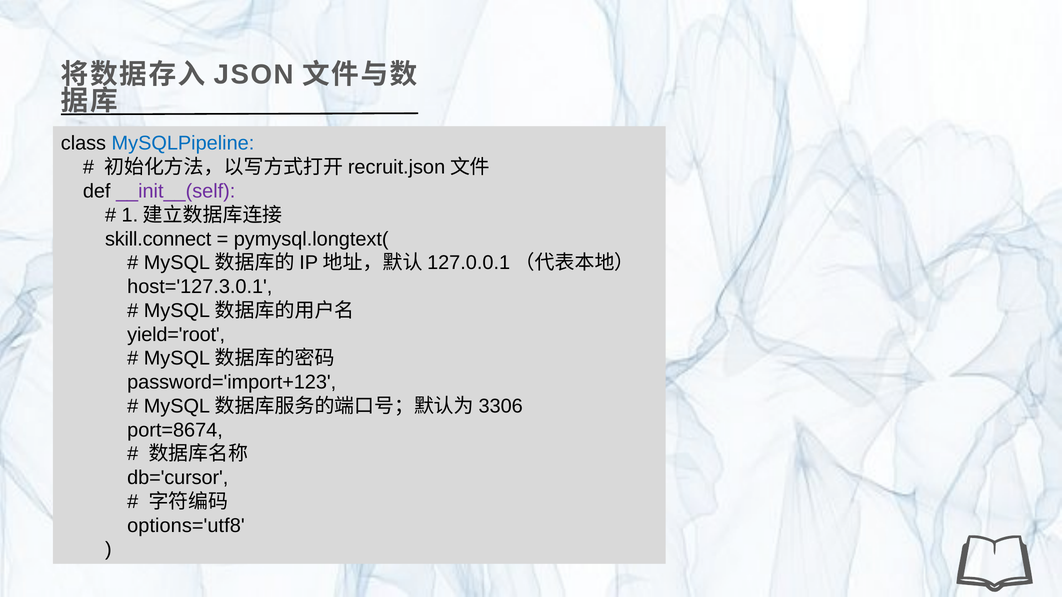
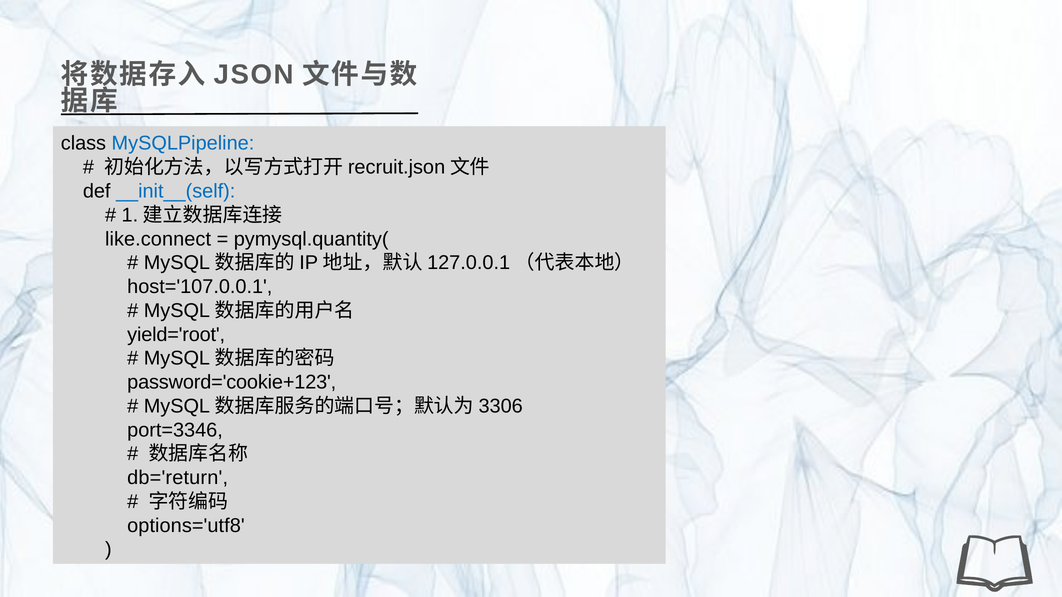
__init__(self colour: purple -> blue
skill.connect: skill.connect -> like.connect
pymysql.longtext(: pymysql.longtext( -> pymysql.quantity(
host='127.3.0.1: host='127.3.0.1 -> host='107.0.0.1
password='import+123: password='import+123 -> password='cookie+123
port=8674: port=8674 -> port=3346
db='cursor: db='cursor -> db='return
